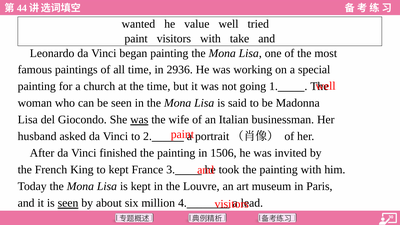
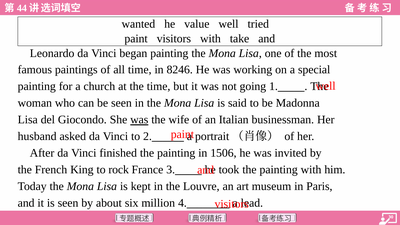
2936: 2936 -> 8246
to kept: kept -> rock
seen at (68, 203) underline: present -> none
